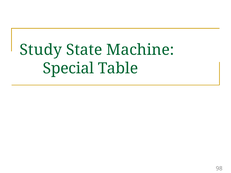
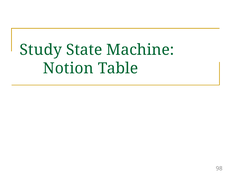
Special: Special -> Notion
